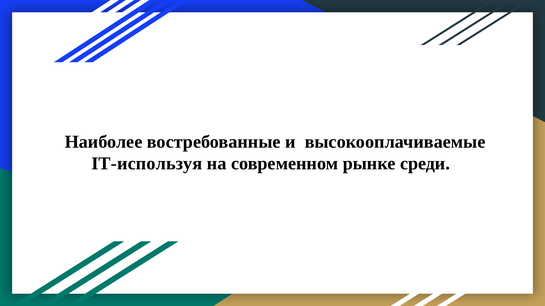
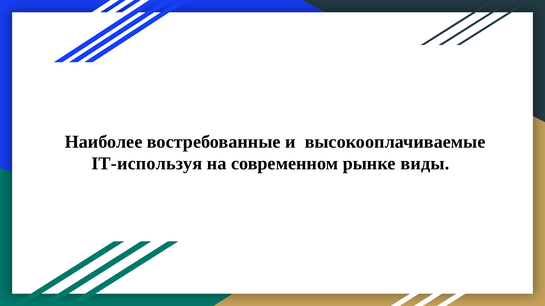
среди: среди -> виды
